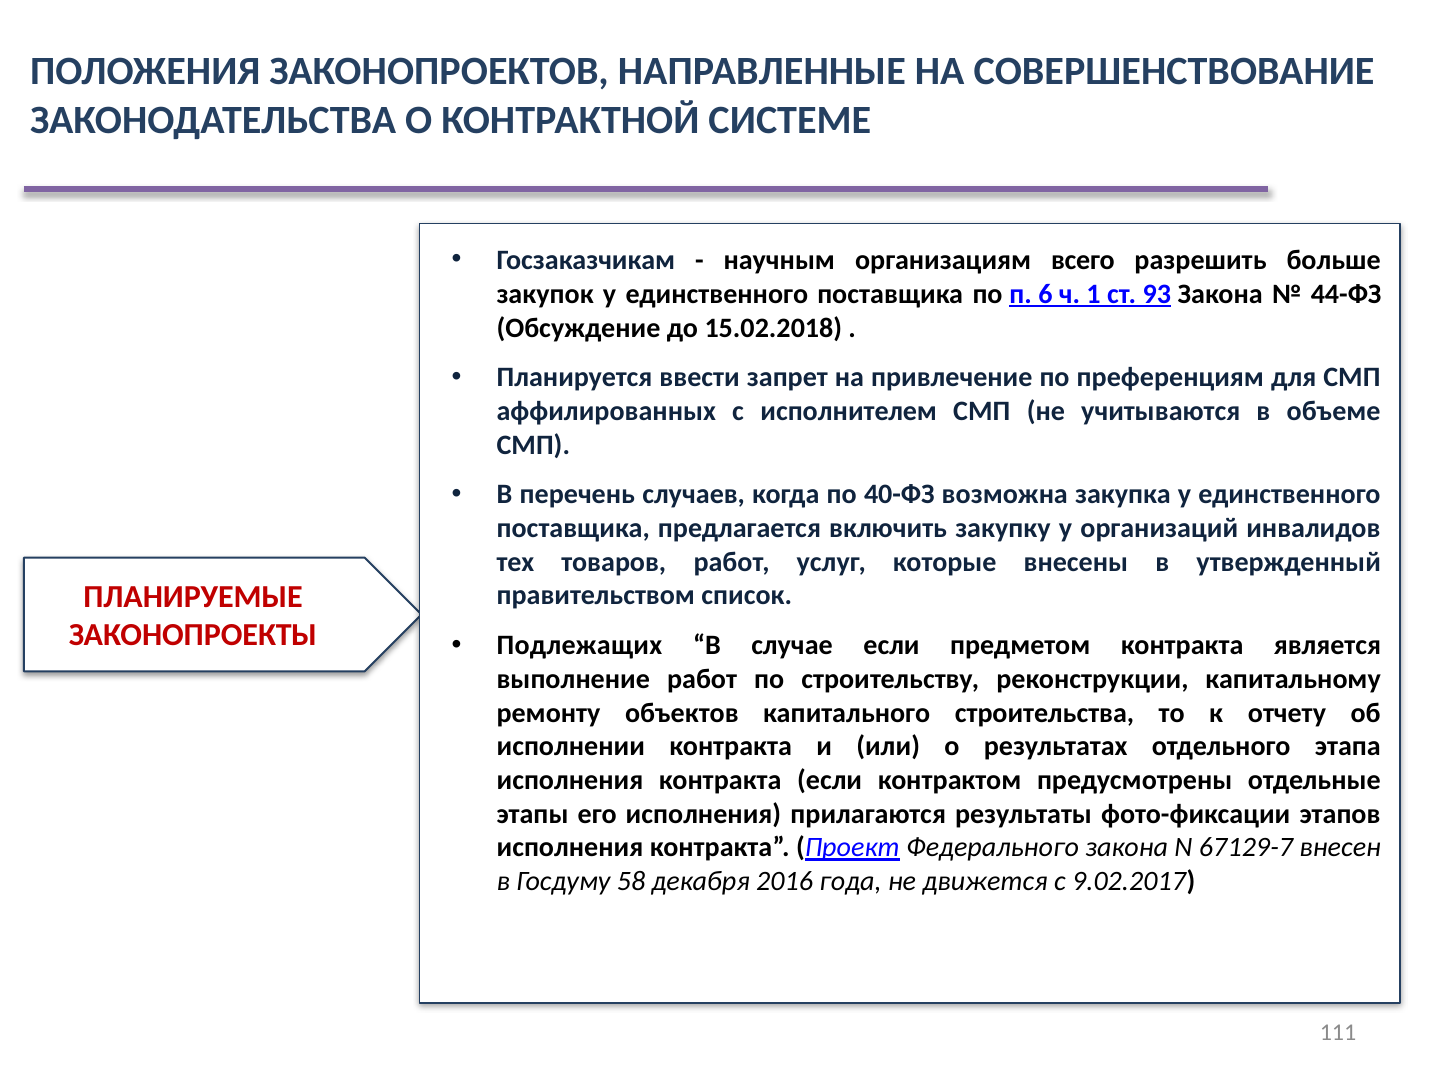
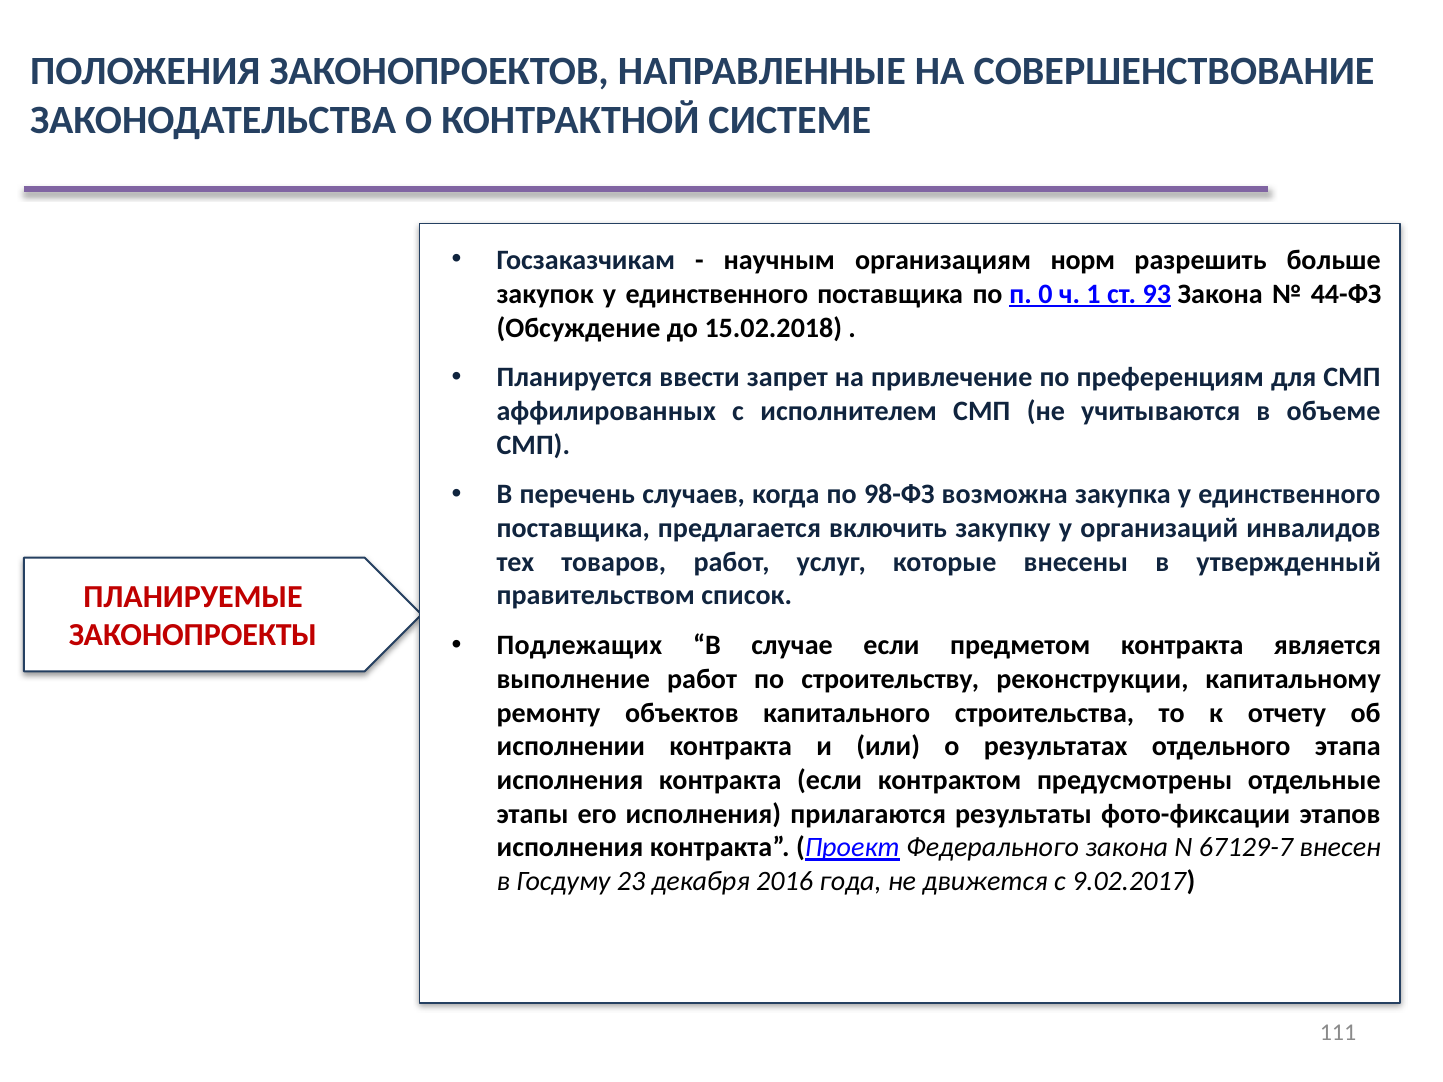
всего: всего -> норм
6: 6 -> 0
40-ФЗ: 40-ФЗ -> 98-ФЗ
58: 58 -> 23
